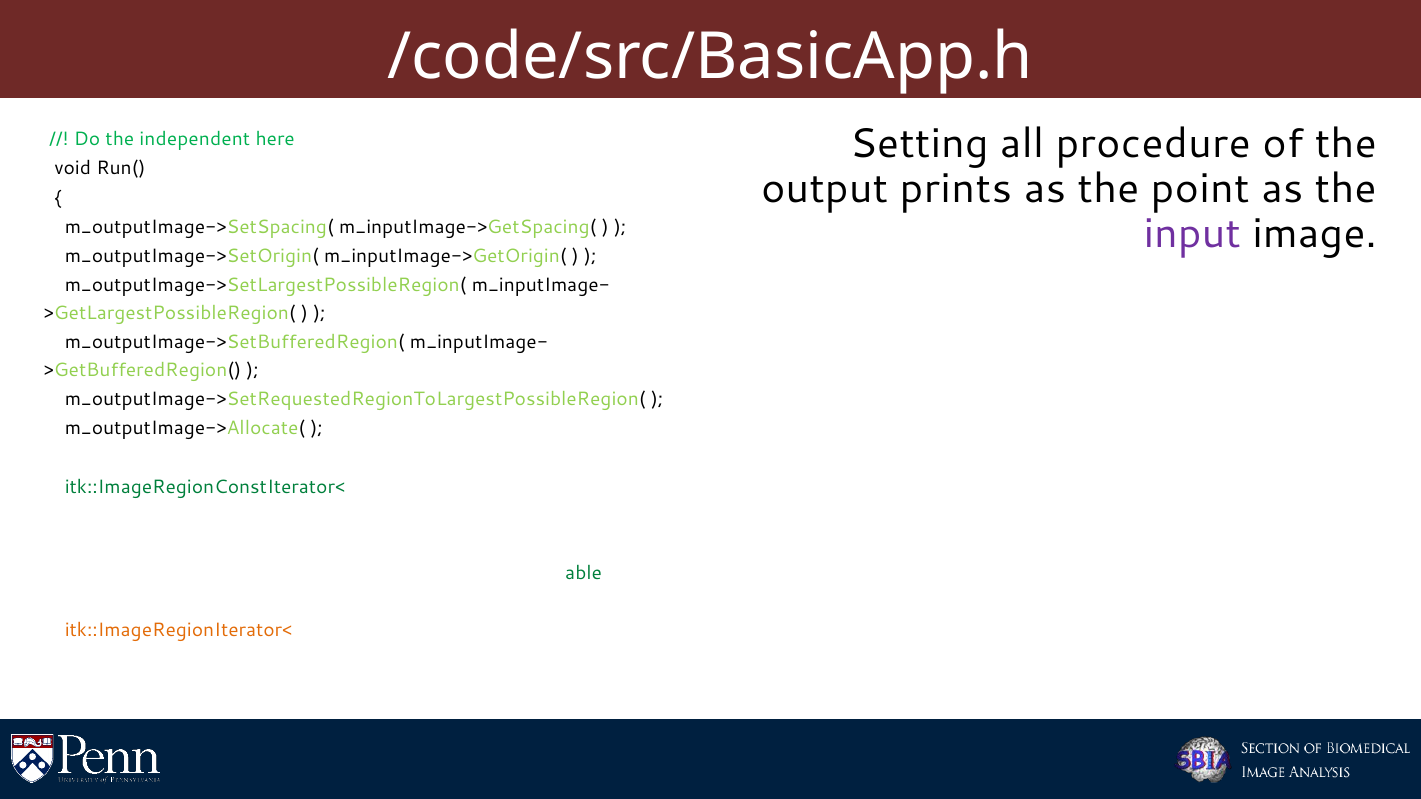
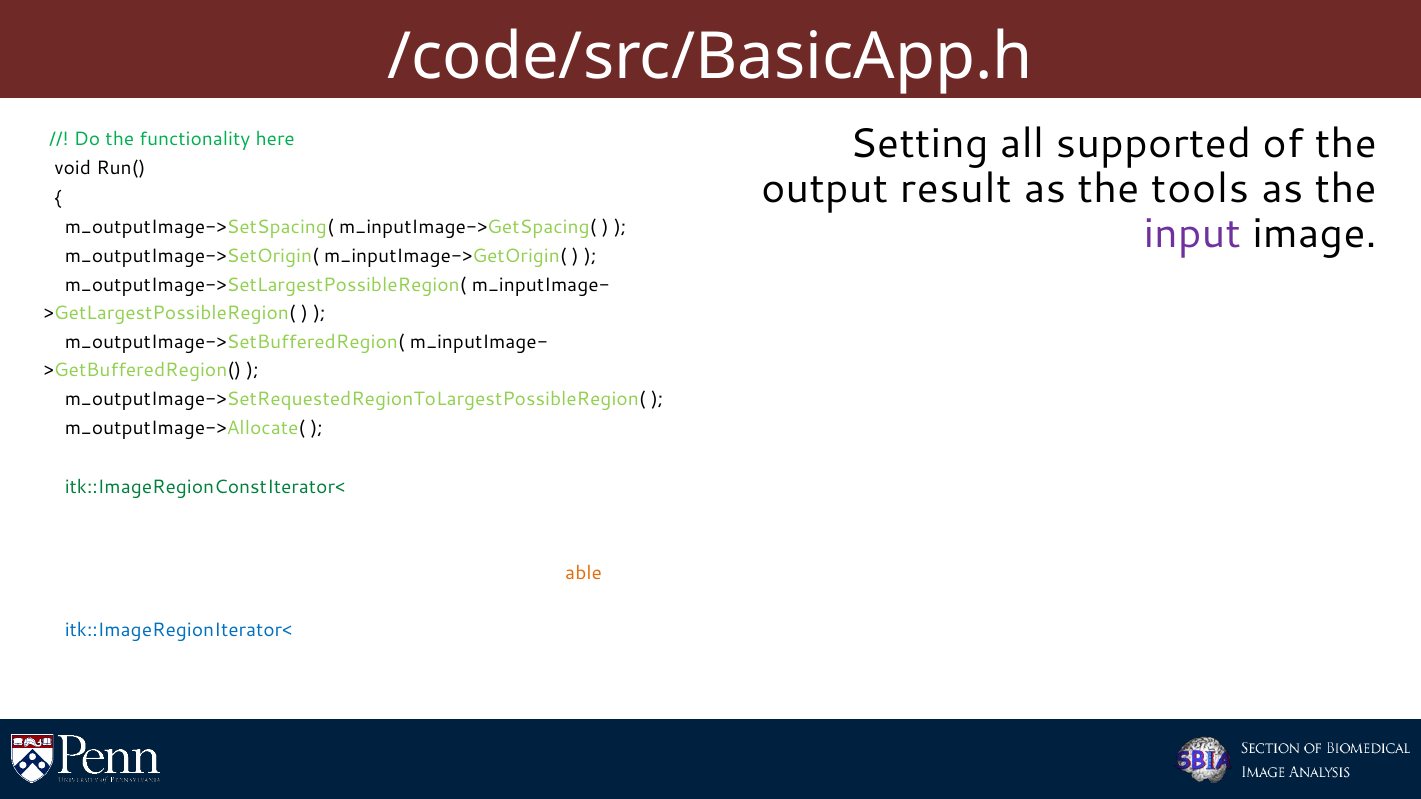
procedure: procedure -> supported
independent: independent -> functionality
prints: prints -> result
point: point -> tools
able colour: green -> orange
itk::ImageRegionIterator< colour: orange -> blue
